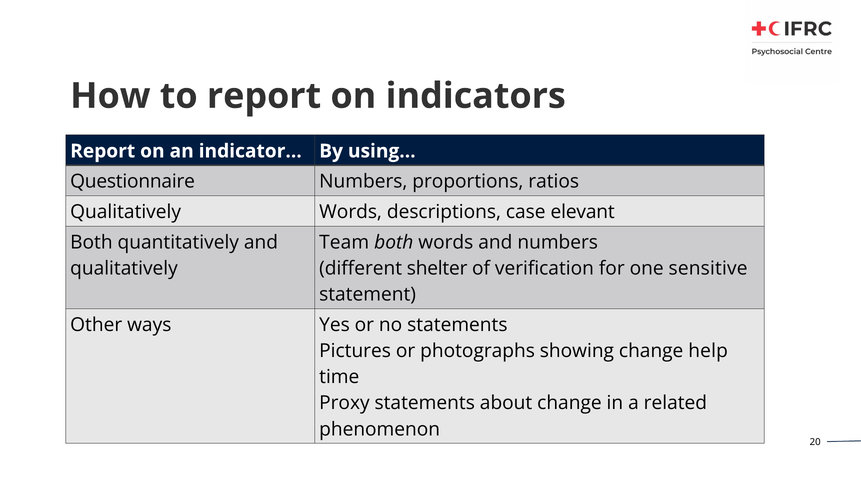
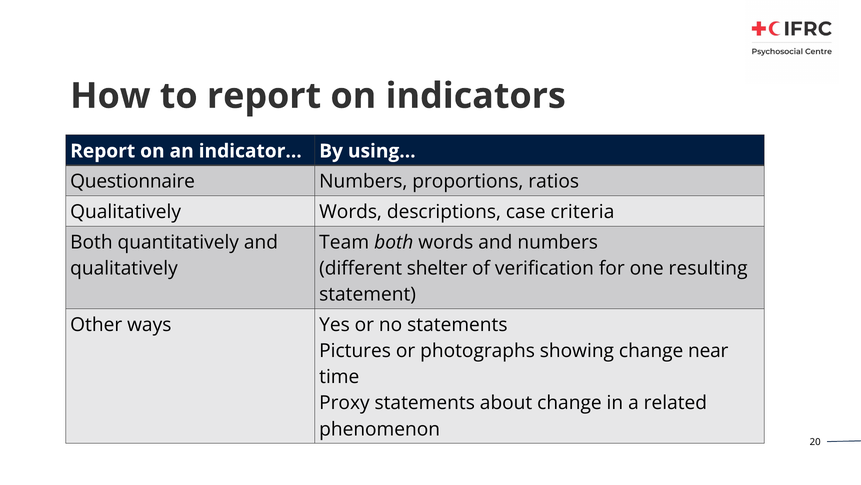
elevant: elevant -> criteria
sensitive: sensitive -> resulting
help: help -> near
